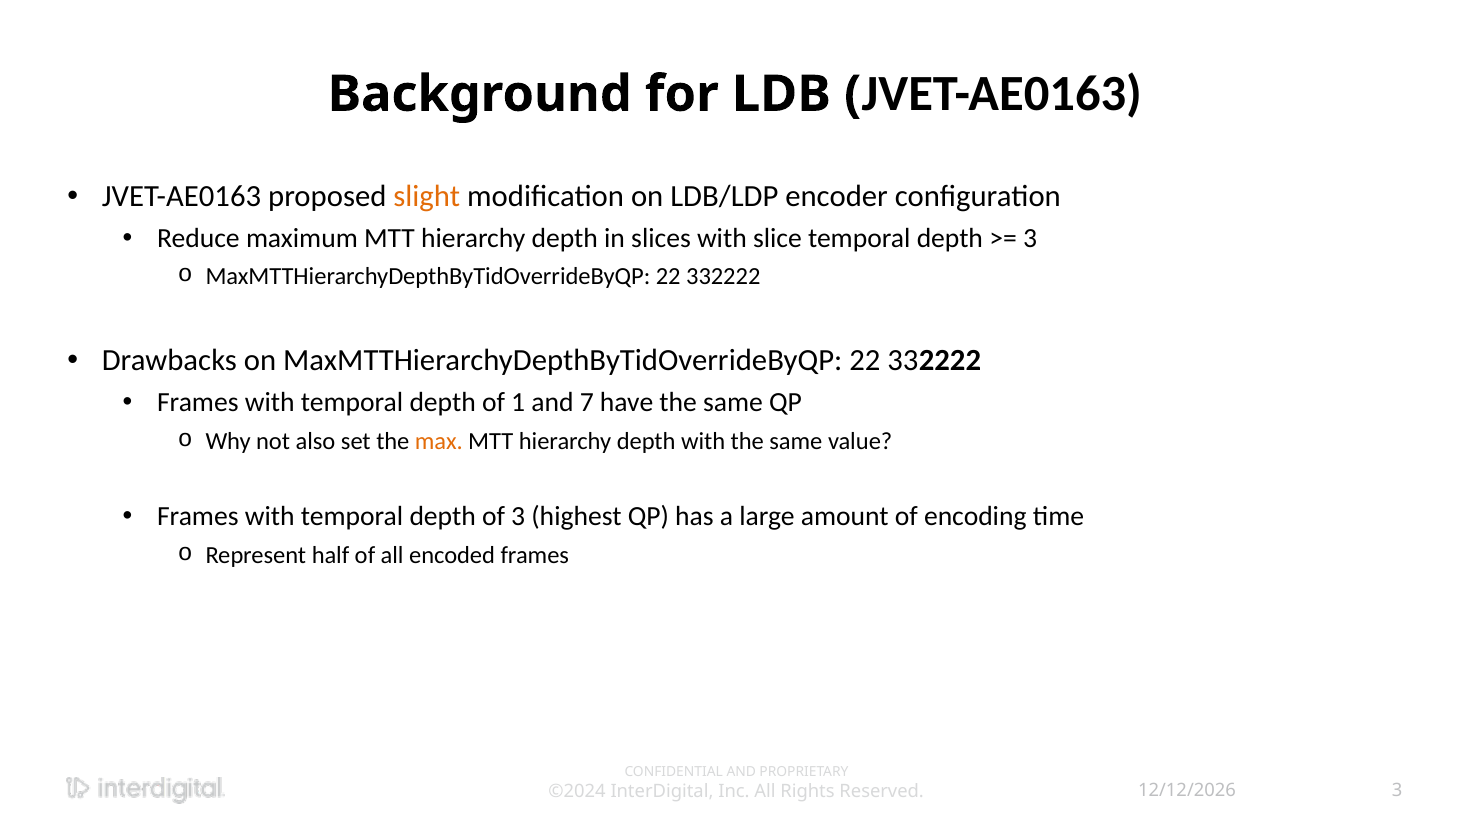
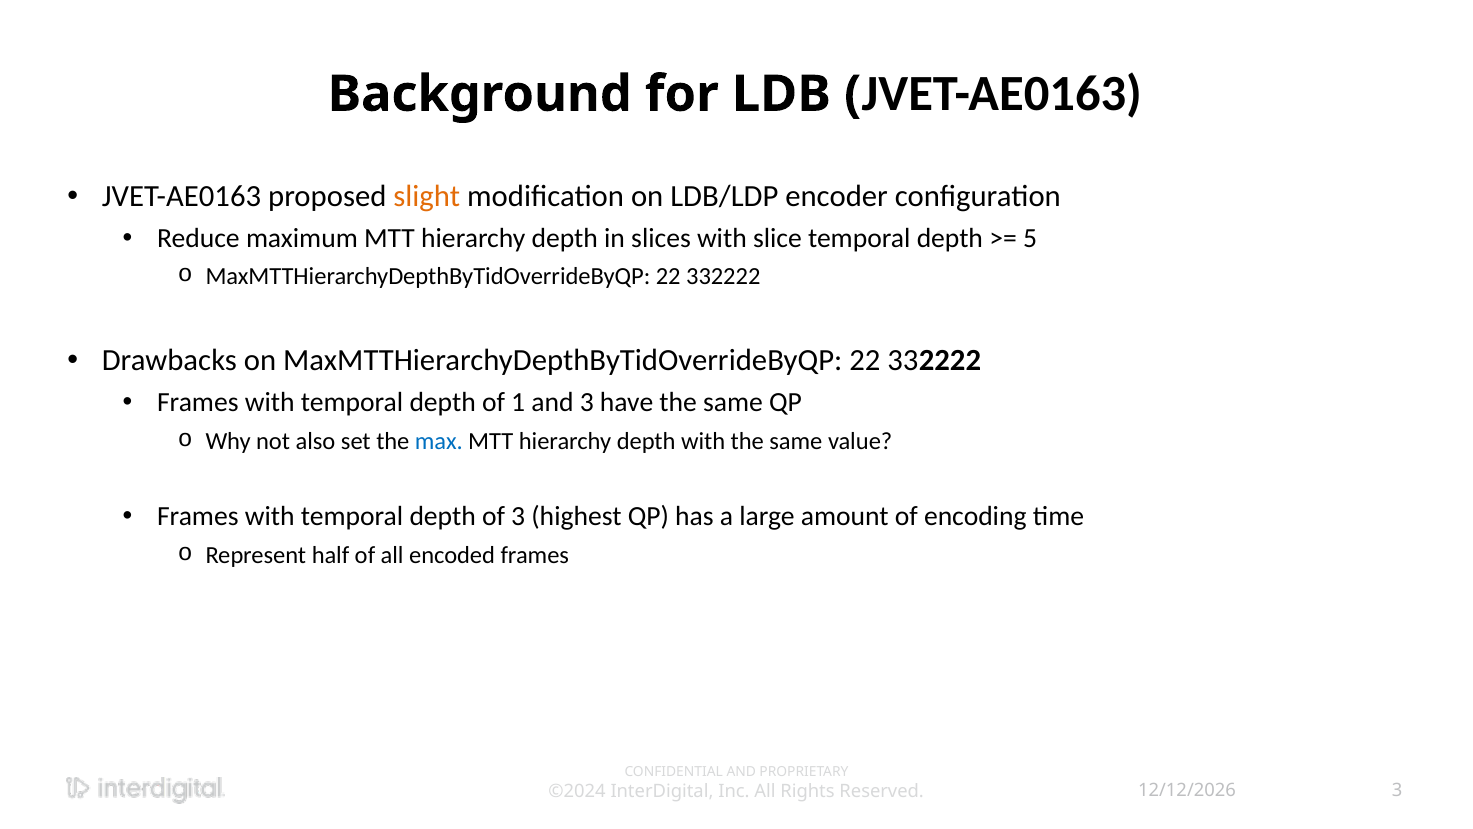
3 at (1030, 238): 3 -> 5
and 7: 7 -> 3
max colour: orange -> blue
